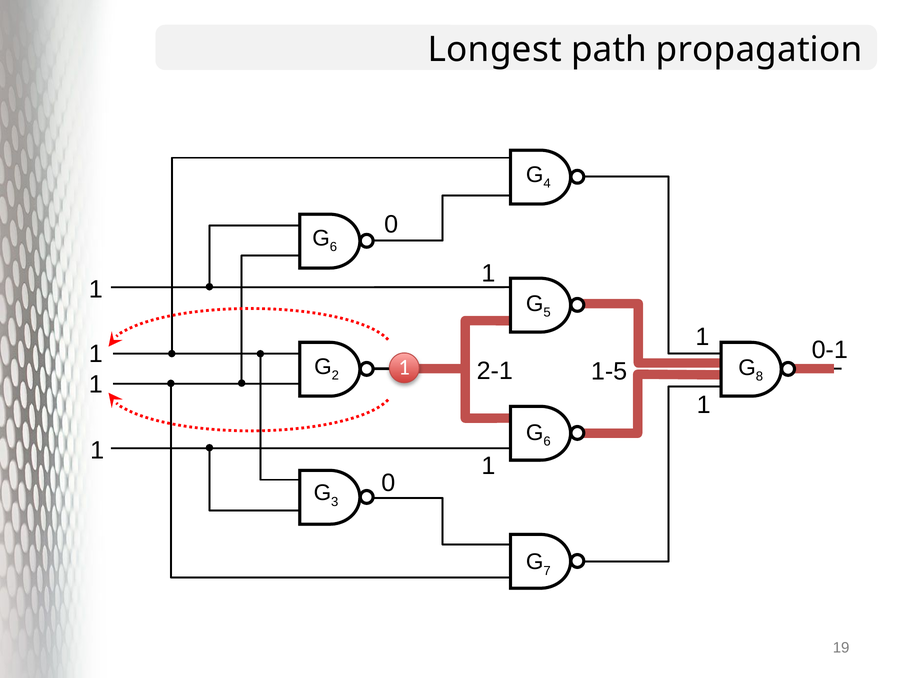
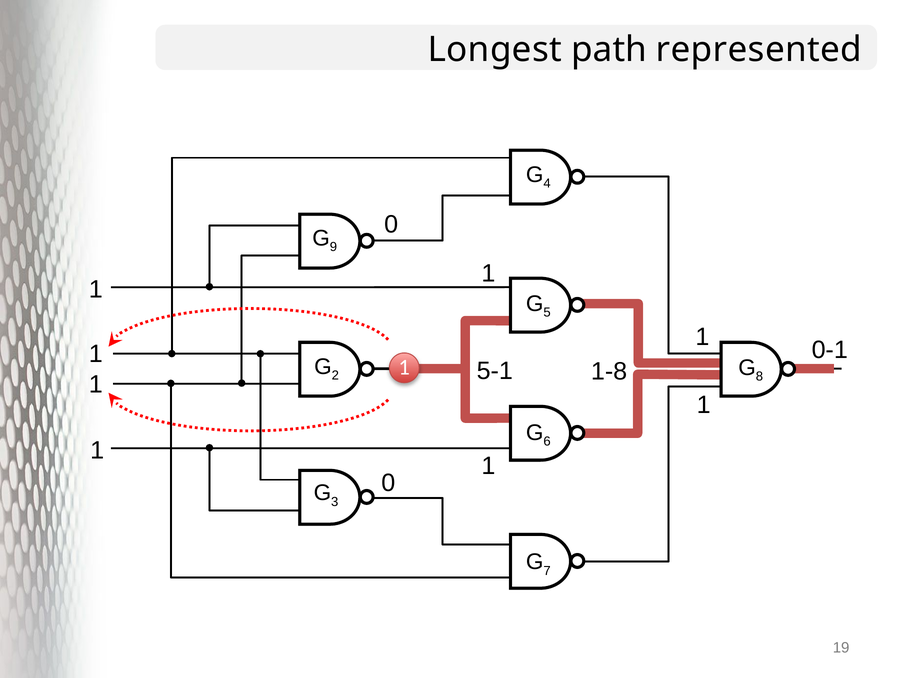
propagation: propagation -> represented
6 at (333, 247): 6 -> 9
2-1: 2-1 -> 5-1
1-5: 1-5 -> 1-8
